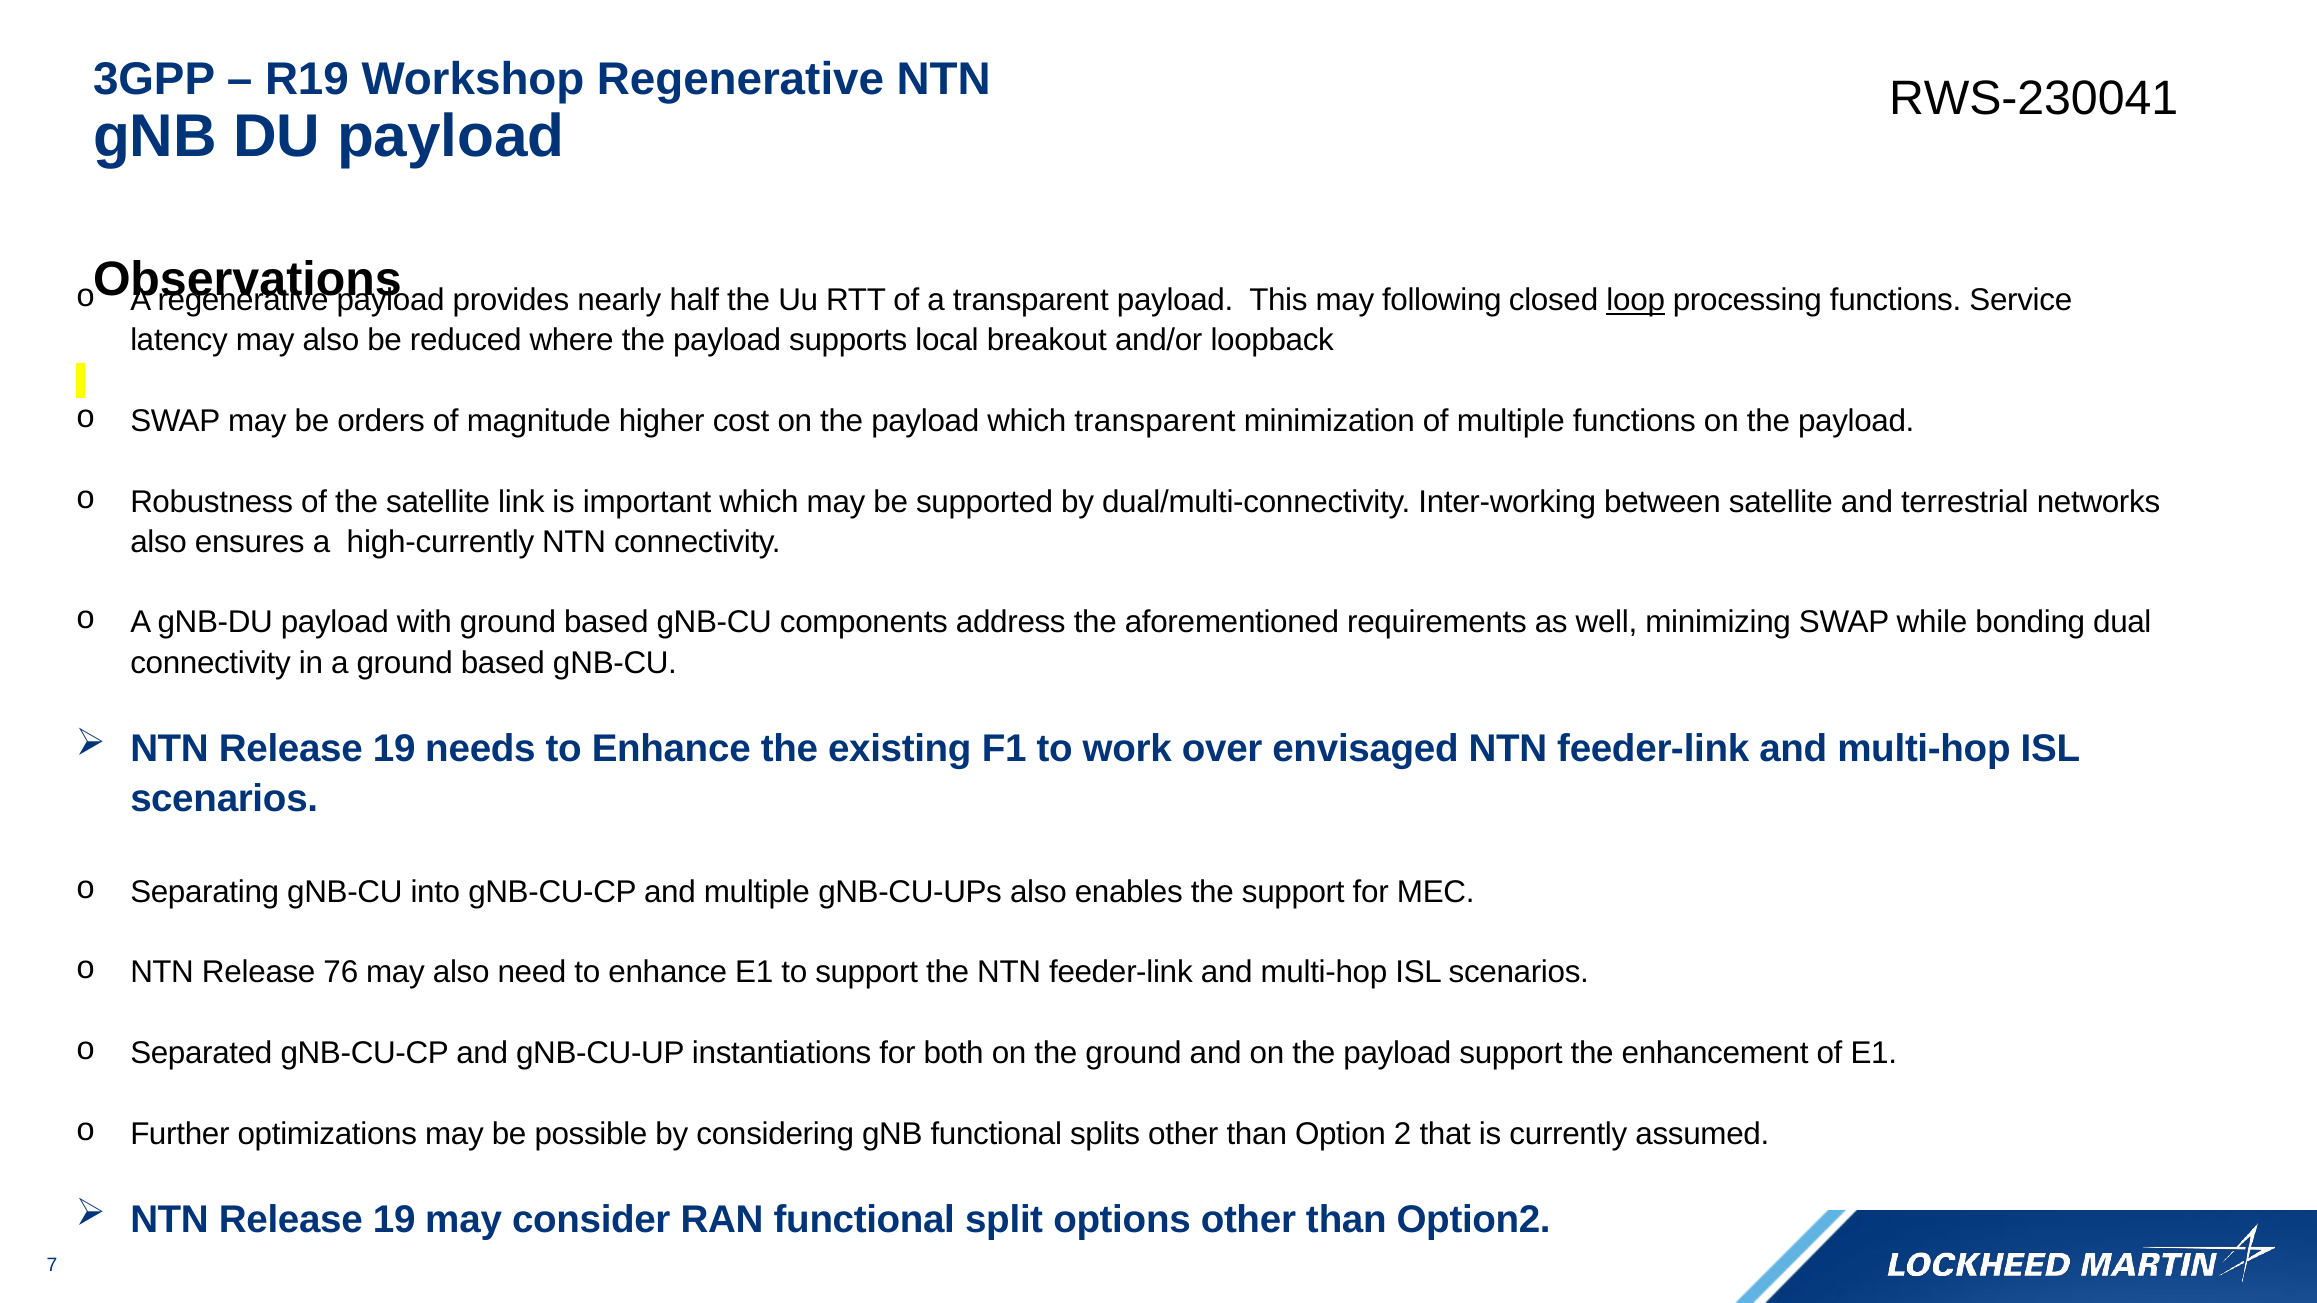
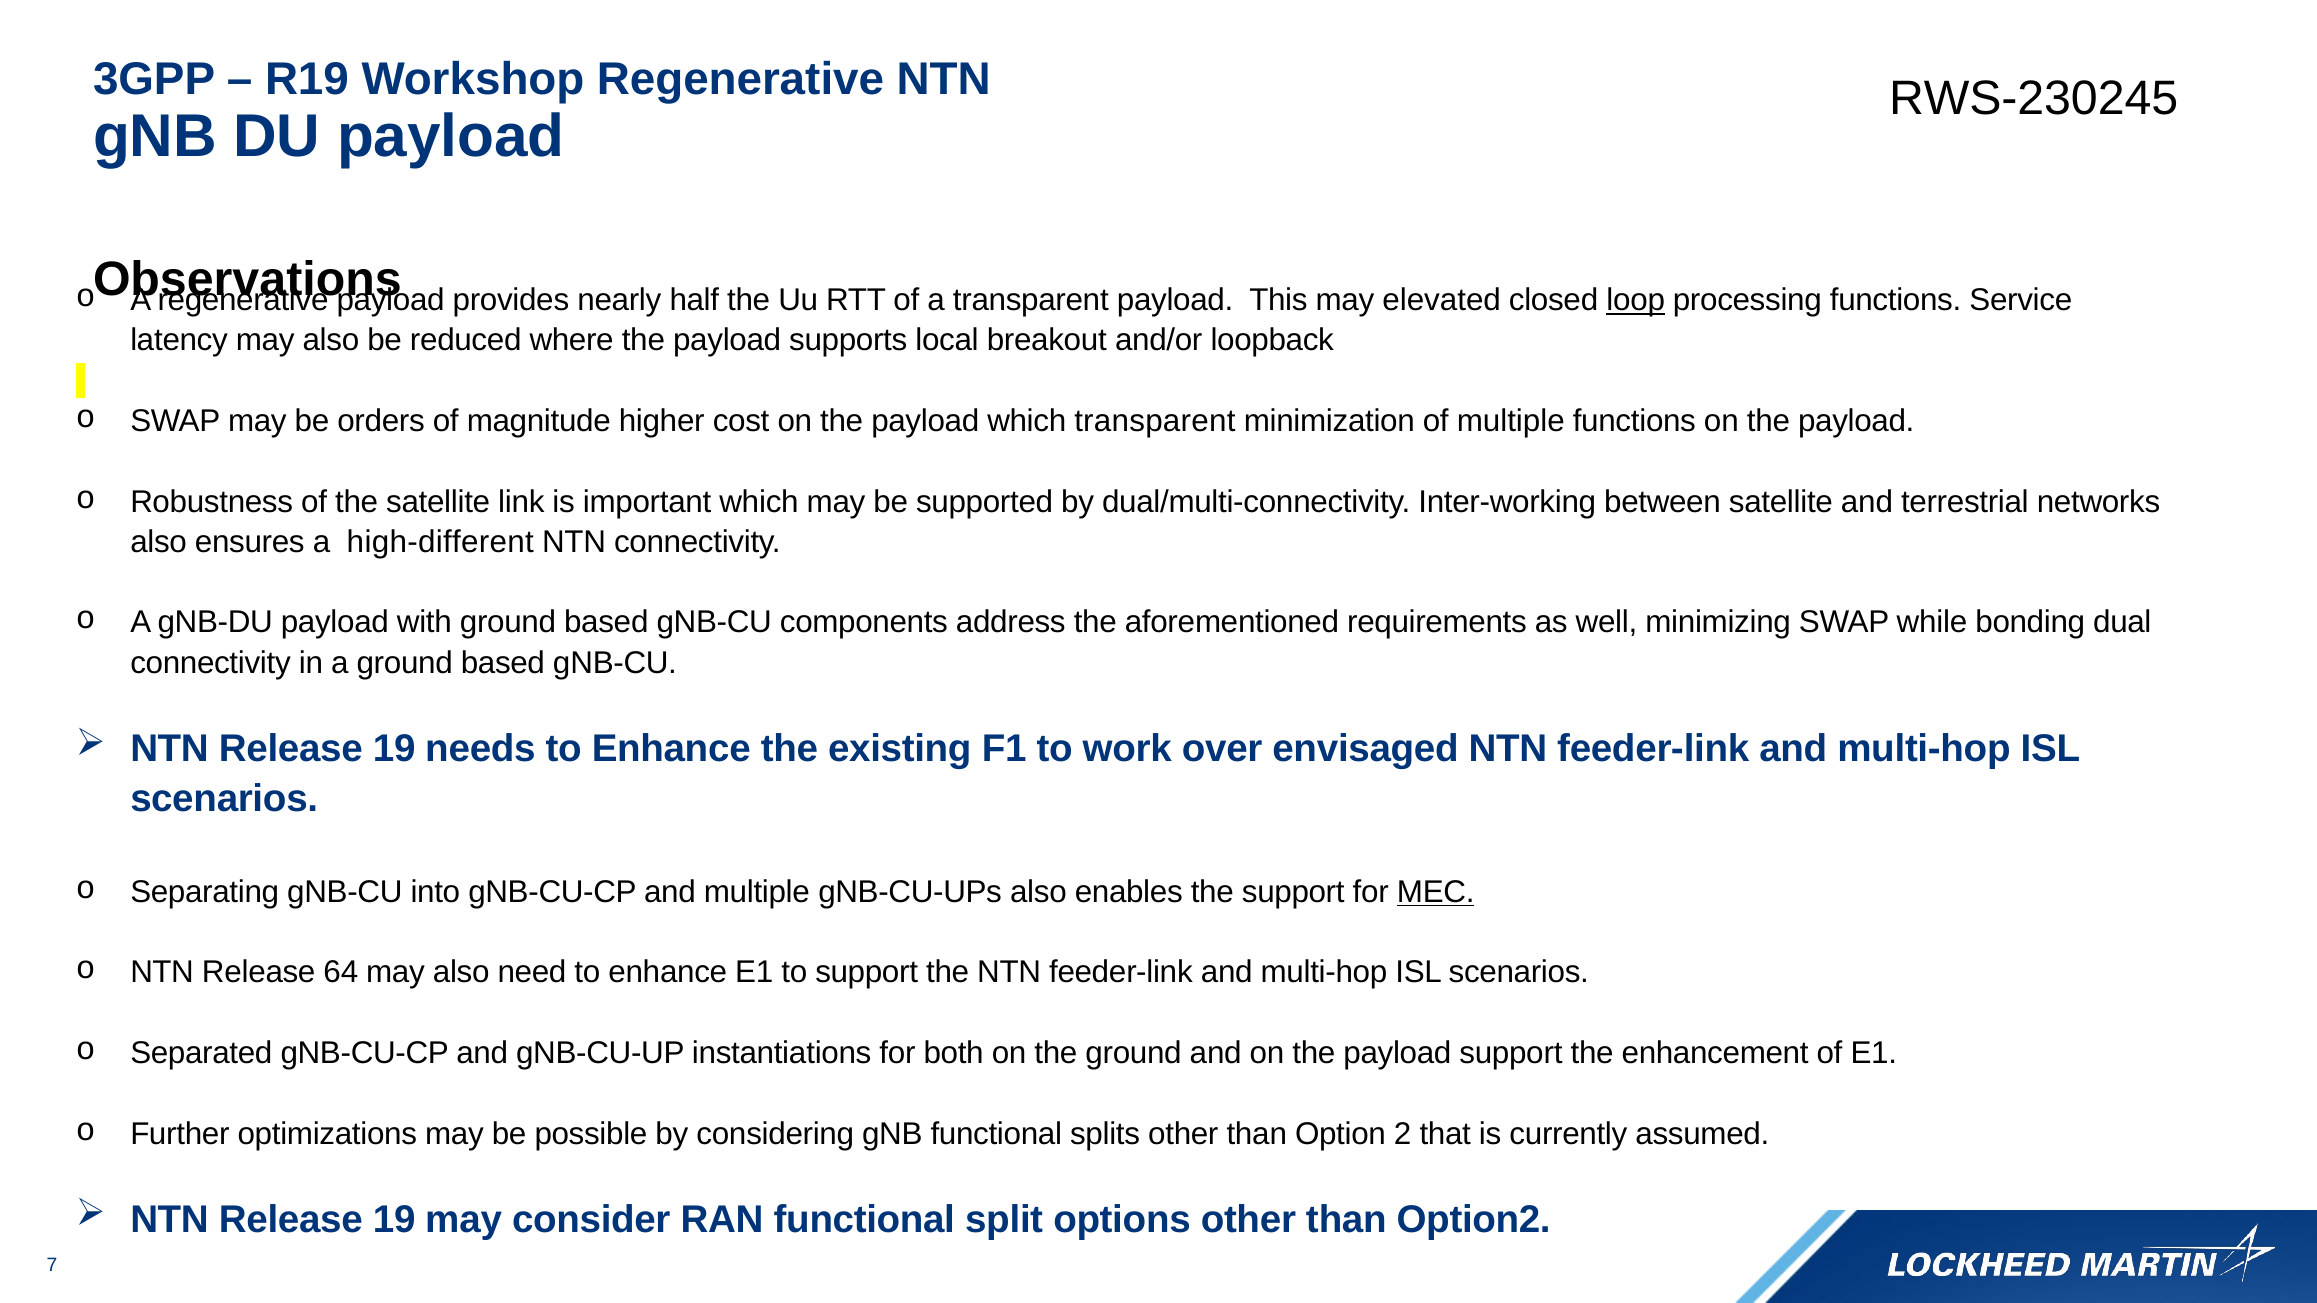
RWS-230041: RWS-230041 -> RWS-230245
following: following -> elevated
high-currently: high-currently -> high-different
MEC underline: none -> present
76: 76 -> 64
